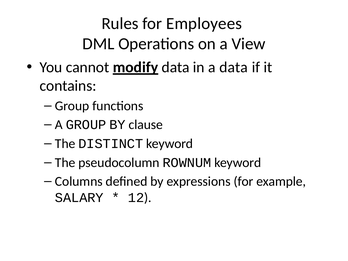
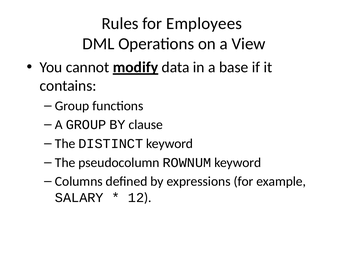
a data: data -> base
